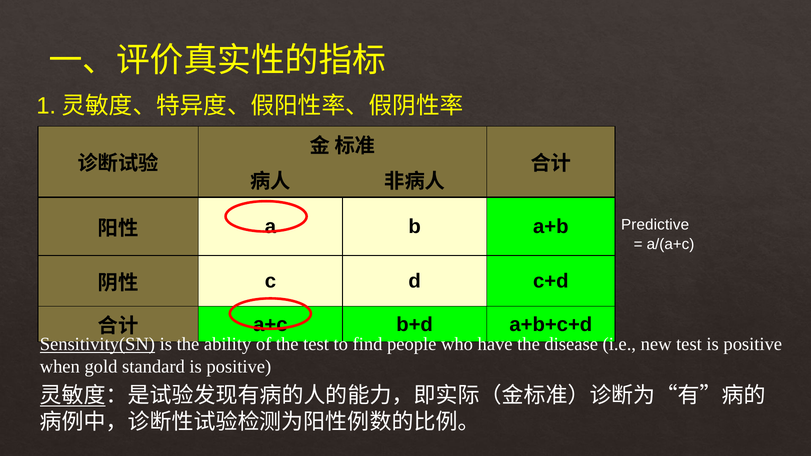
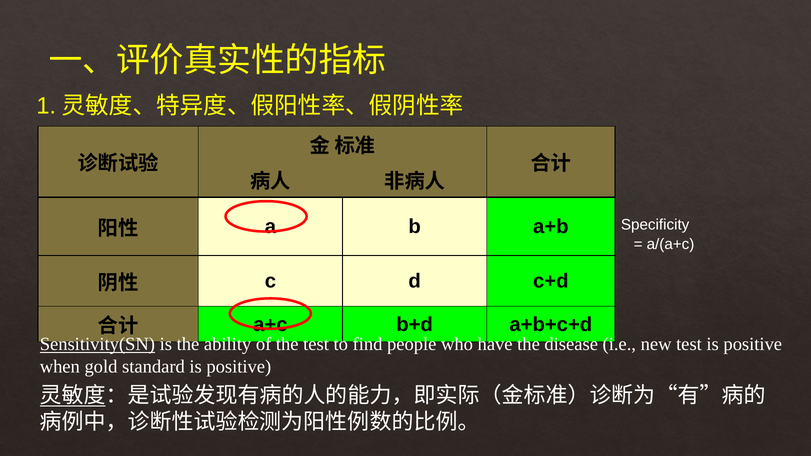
Predictive: Predictive -> Specificity
